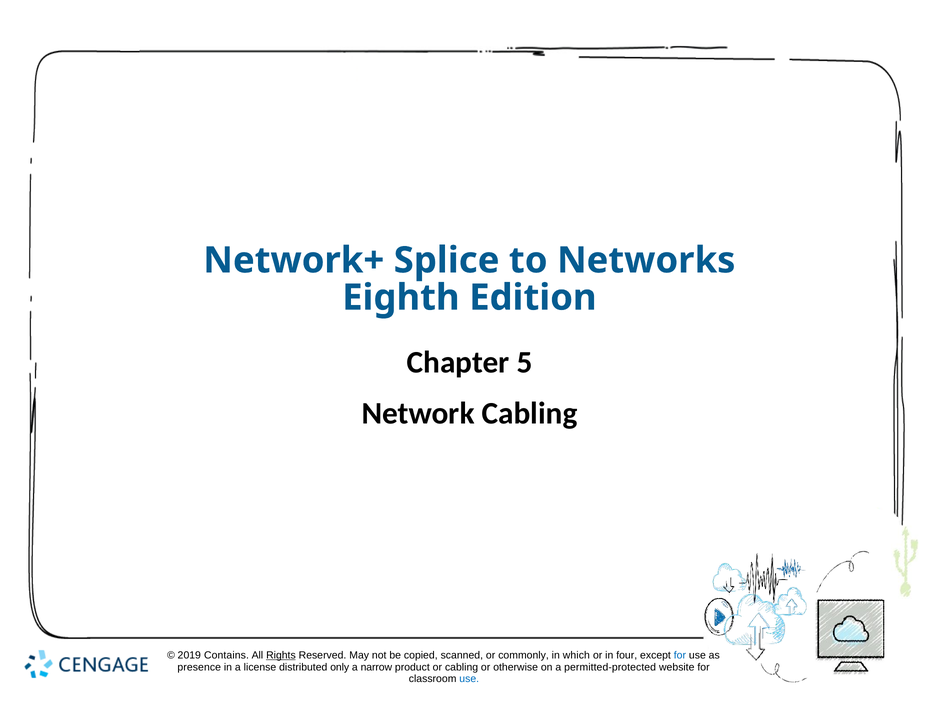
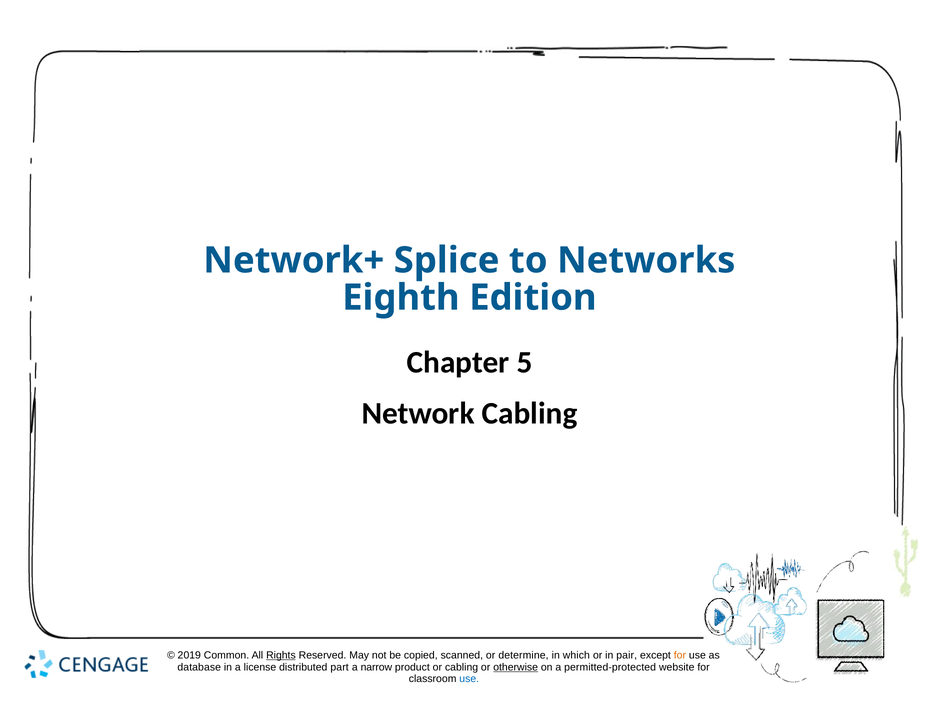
Contains: Contains -> Common
commonly: commonly -> determine
four: four -> pair
for at (680, 656) colour: blue -> orange
presence: presence -> database
only: only -> part
otherwise underline: none -> present
